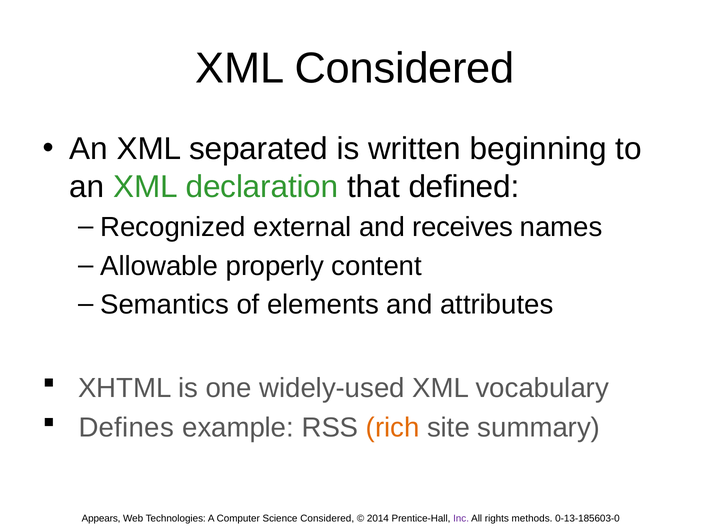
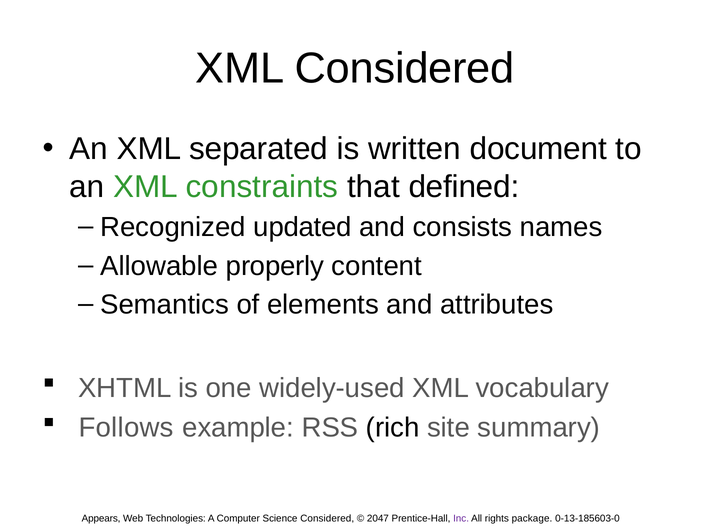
beginning: beginning -> document
declaration: declaration -> constraints
external: external -> updated
receives: receives -> consists
Defines: Defines -> Follows
rich colour: orange -> black
2014: 2014 -> 2047
methods: methods -> package
